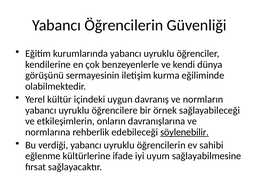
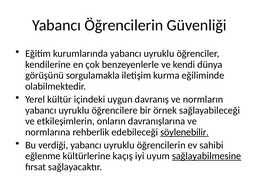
sermayesinin: sermayesinin -> sorgulamakla
ifade: ifade -> kaçış
sağlayabilmesine underline: none -> present
